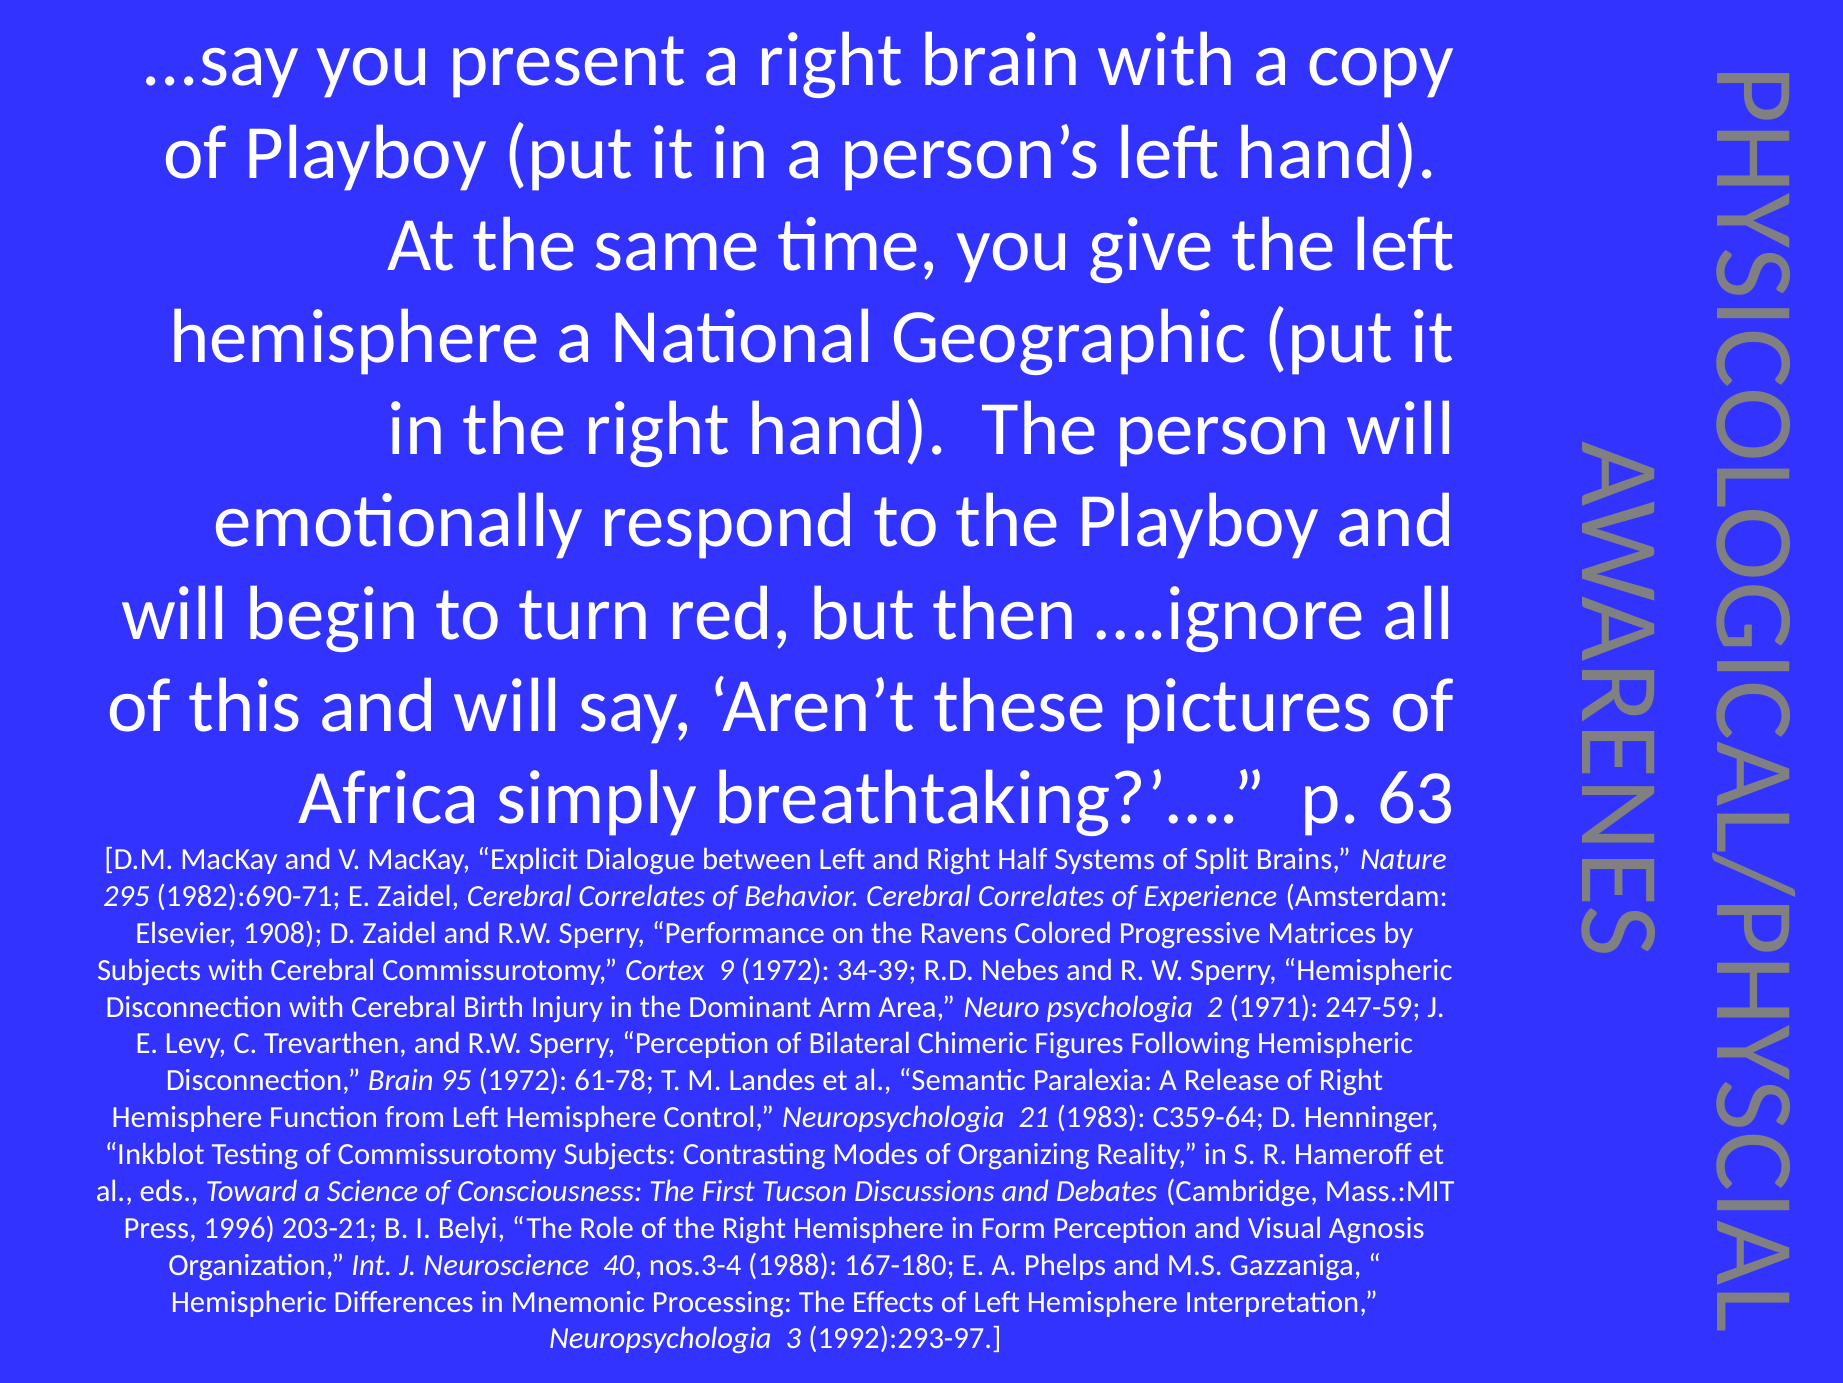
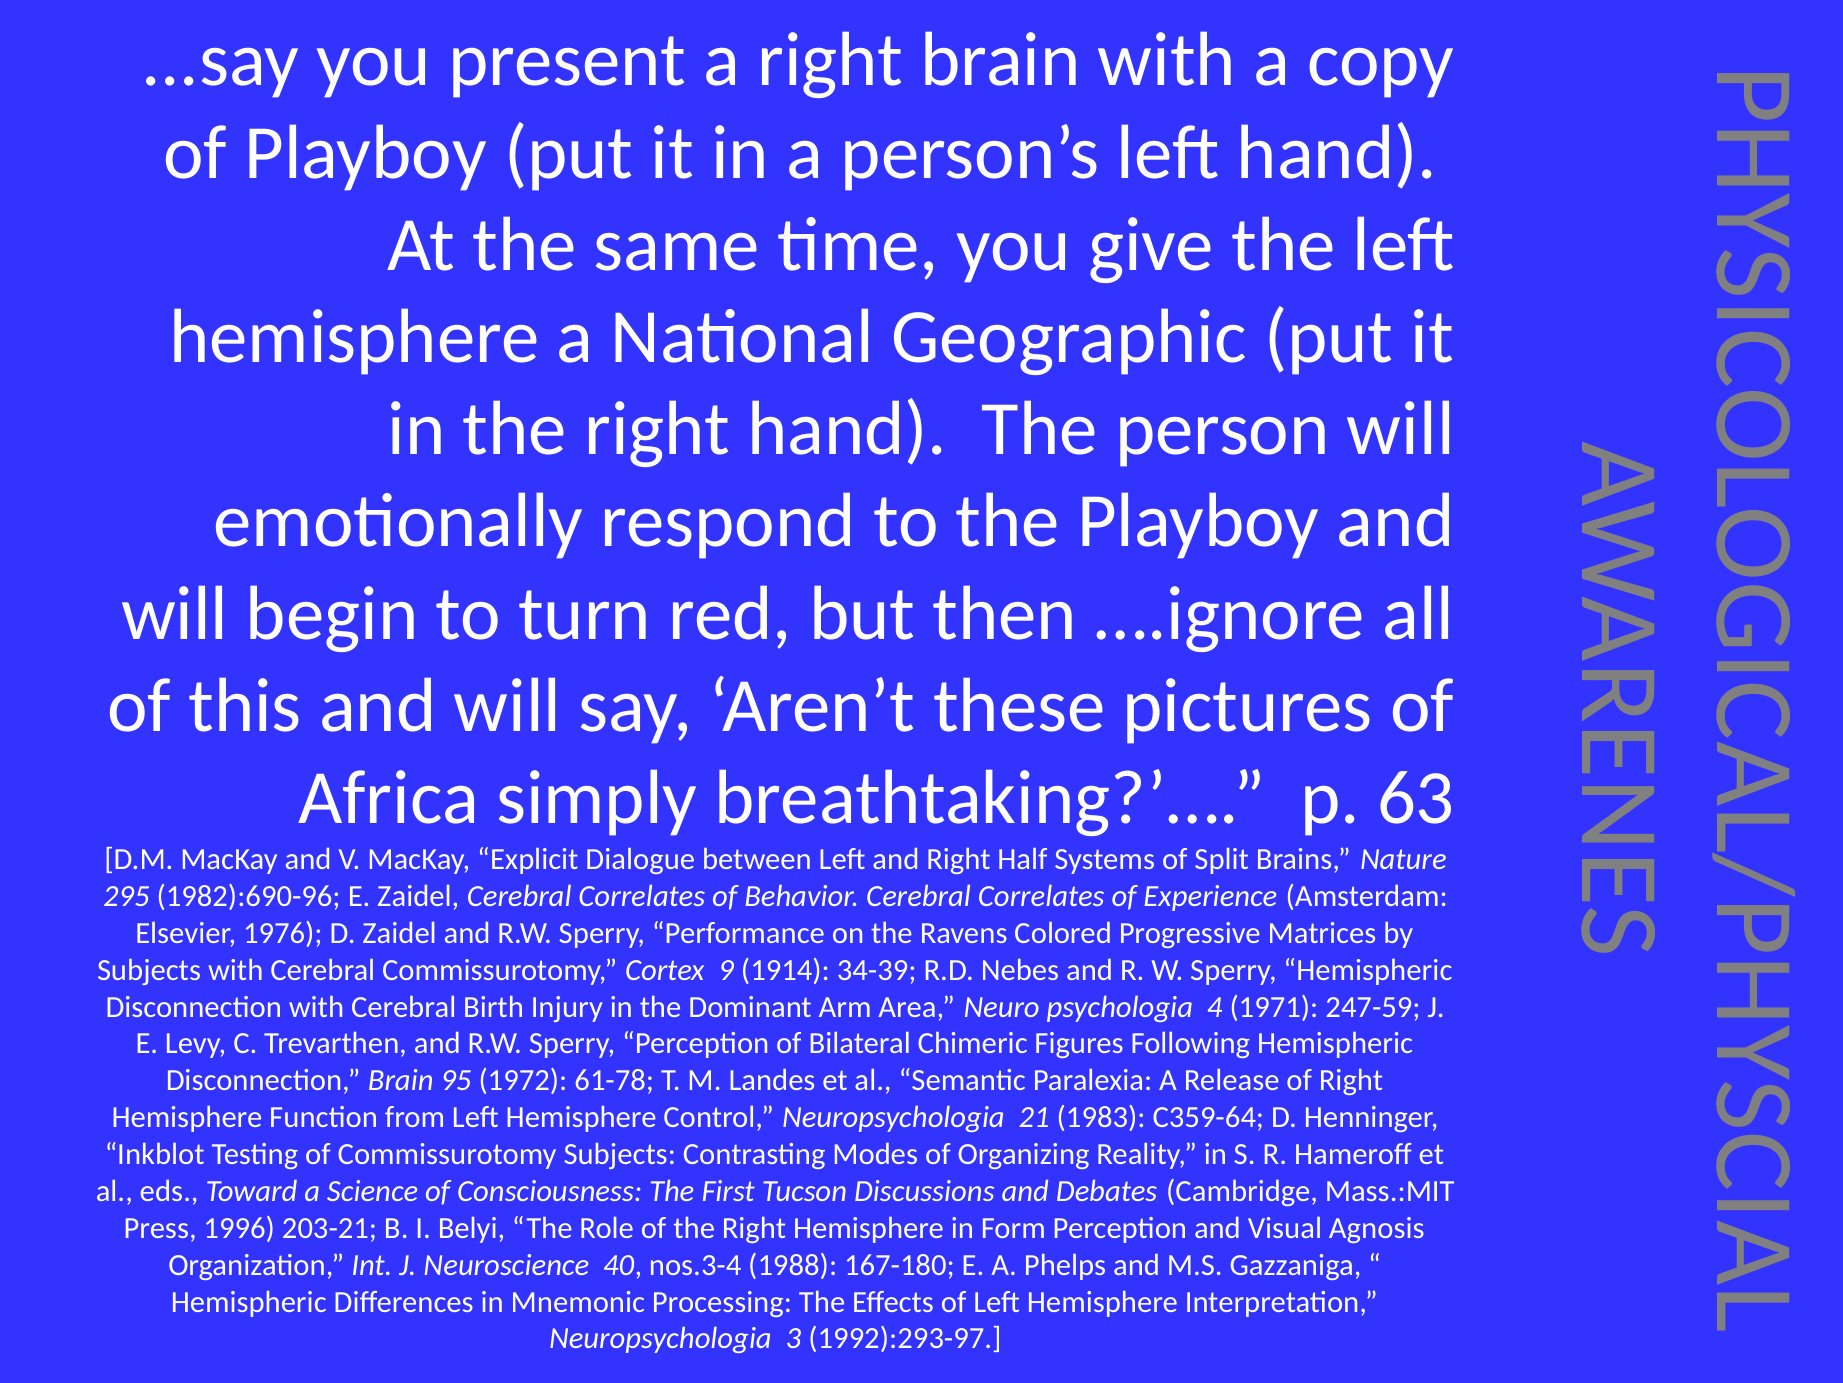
1982):690-71: 1982):690-71 -> 1982):690-96
1908: 1908 -> 1976
9 1972: 1972 -> 1914
2: 2 -> 4
